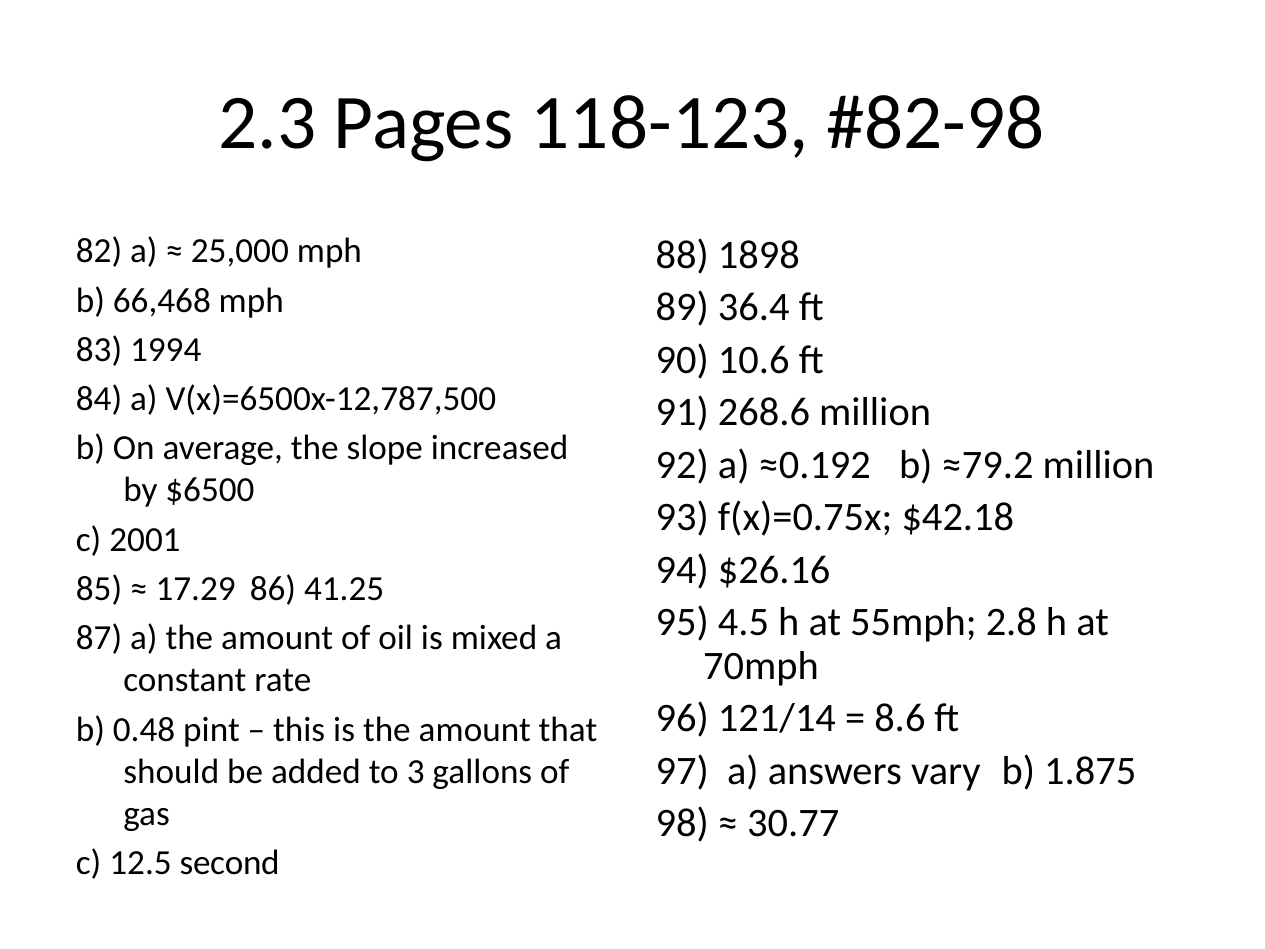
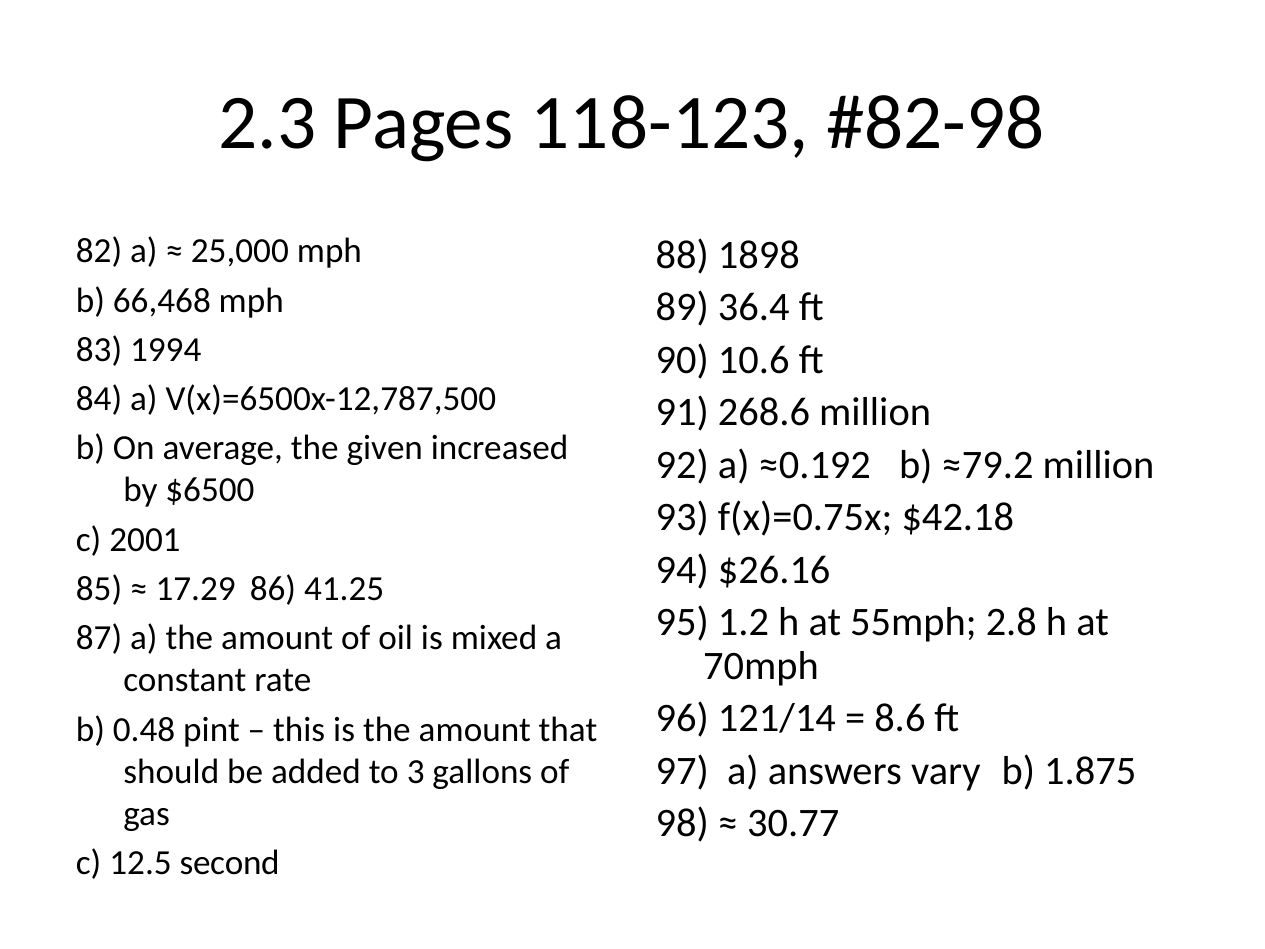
slope: slope -> given
4.5: 4.5 -> 1.2
